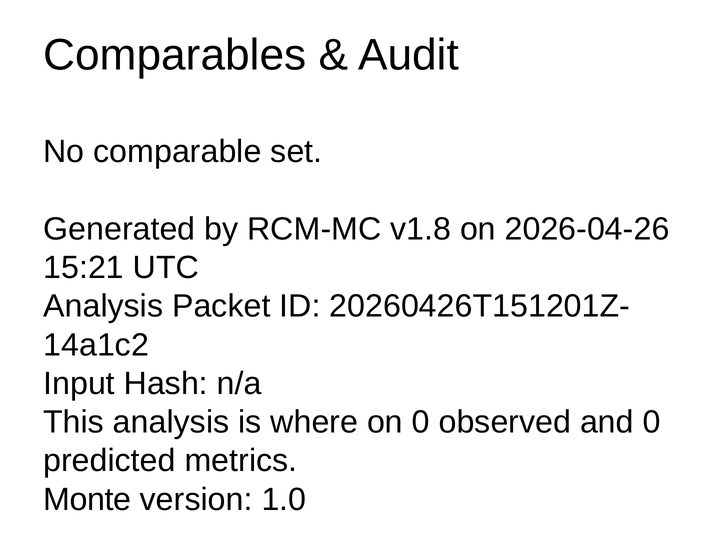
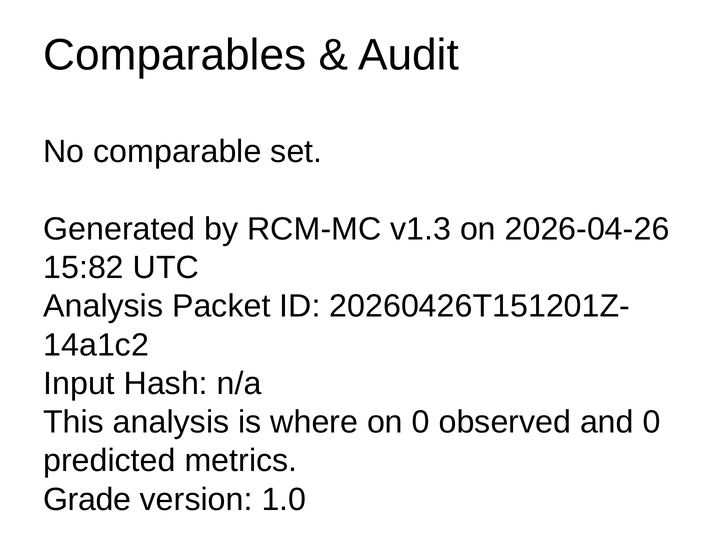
v1.8: v1.8 -> v1.3
15:21: 15:21 -> 15:82
Monte: Monte -> Grade
